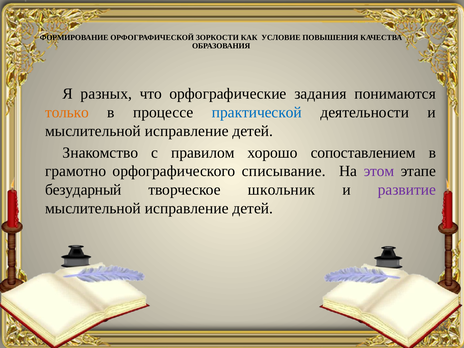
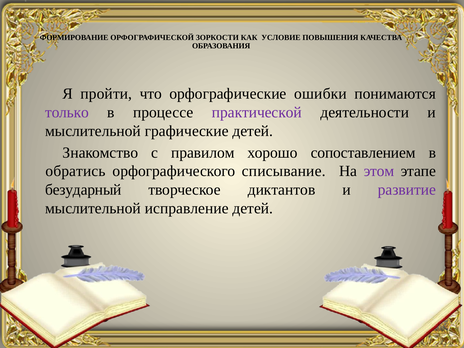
разных: разных -> пройти
задания: задания -> ошибки
только colour: orange -> purple
практической colour: blue -> purple
исправление at (187, 131): исправление -> графические
грамотно: грамотно -> обратись
школьник: школьник -> диктантов
